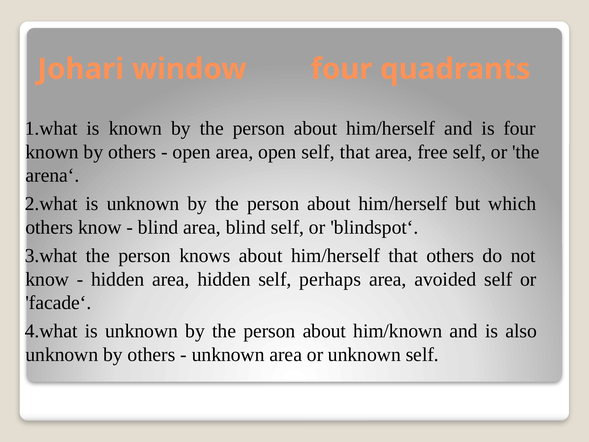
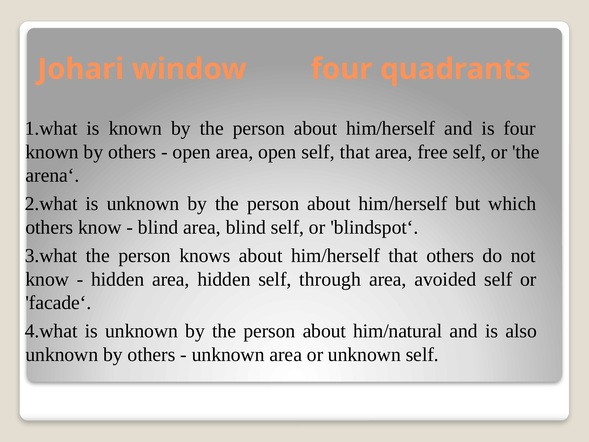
perhaps: perhaps -> through
him/known: him/known -> him/natural
